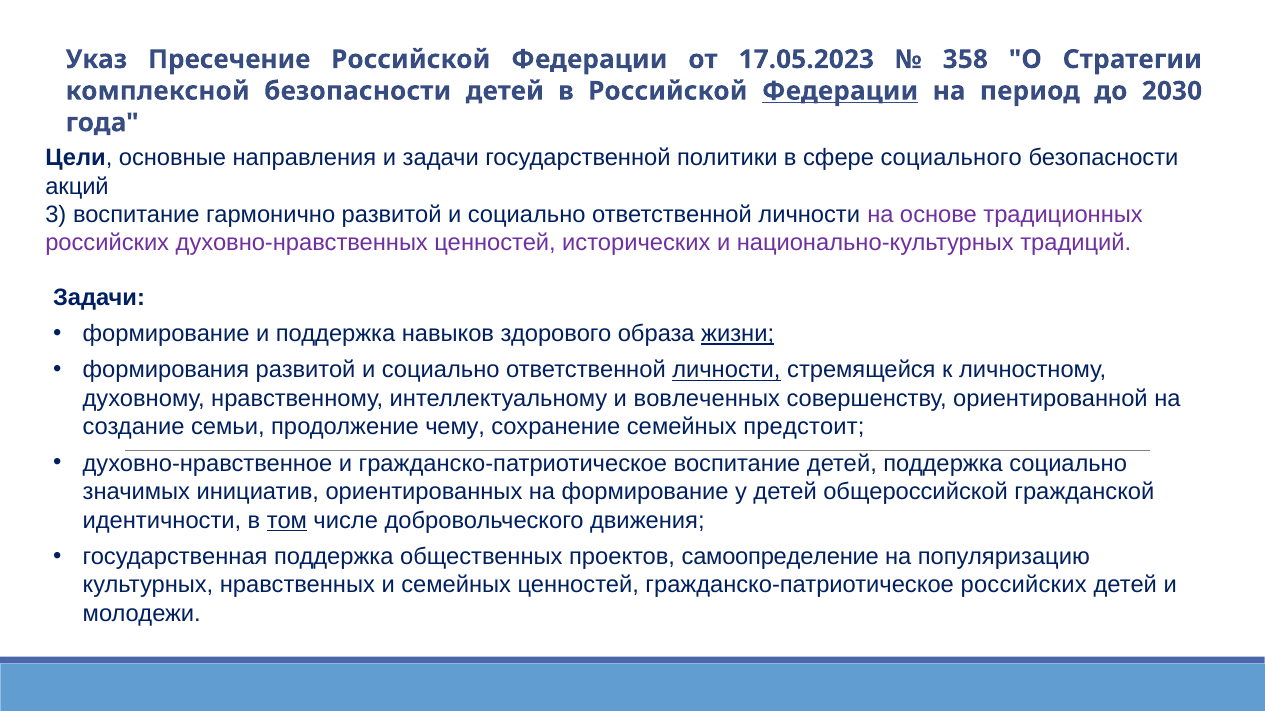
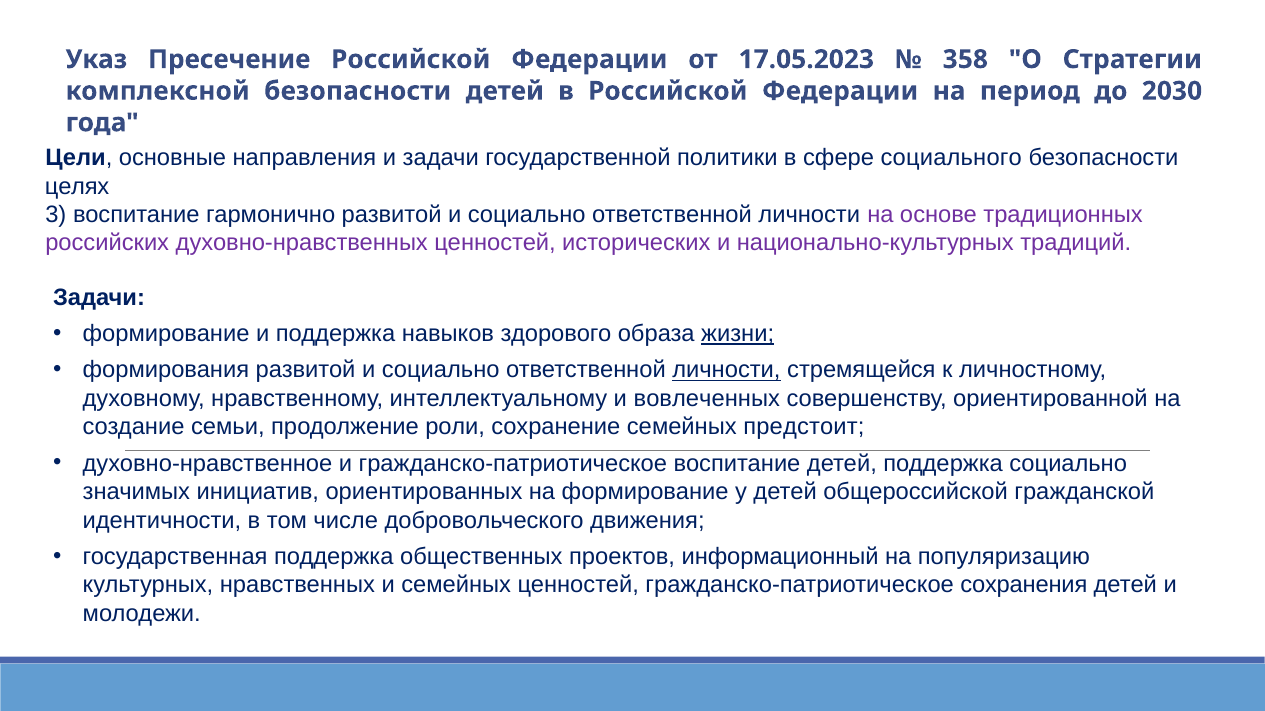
Федерации at (840, 91) underline: present -> none
акций: акций -> целях
чему: чему -> роли
том underline: present -> none
самоопределение: самоопределение -> информационный
гражданско-патриотическое российских: российских -> сохранения
